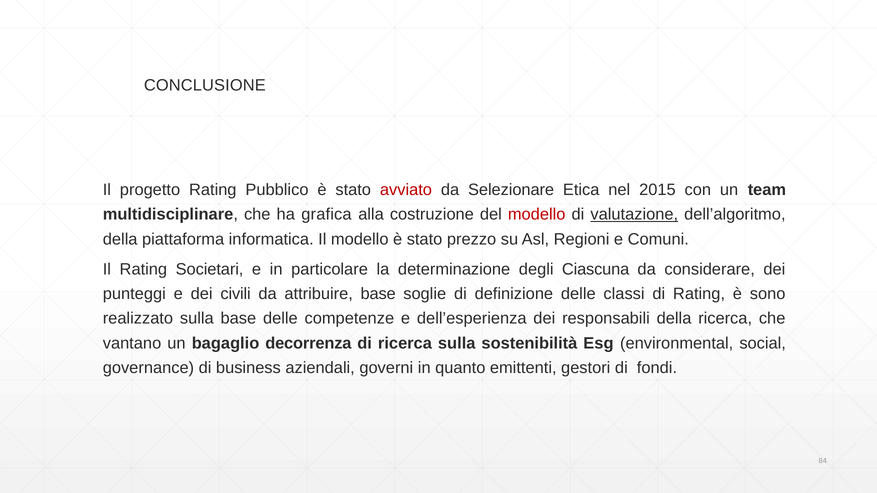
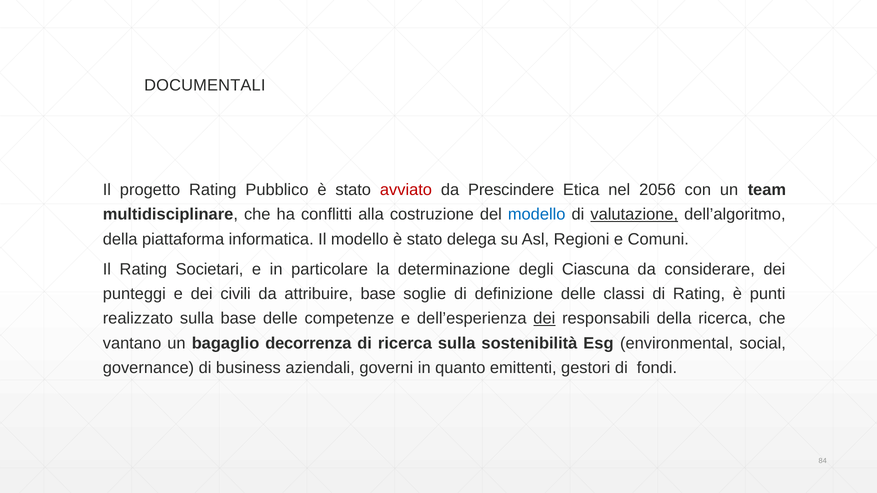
CONCLUSIONE: CONCLUSIONE -> DOCUMENTALI
Selezionare: Selezionare -> Prescindere
2015: 2015 -> 2056
grafica: grafica -> conflitti
modello at (537, 215) colour: red -> blue
prezzo: prezzo -> delega
sono: sono -> punti
dei at (544, 319) underline: none -> present
